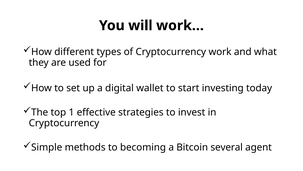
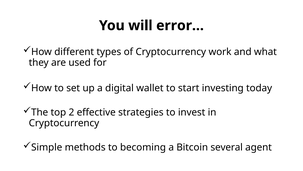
will work: work -> error
1: 1 -> 2
